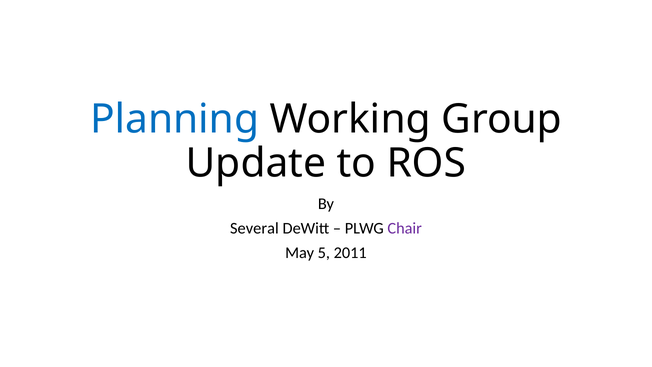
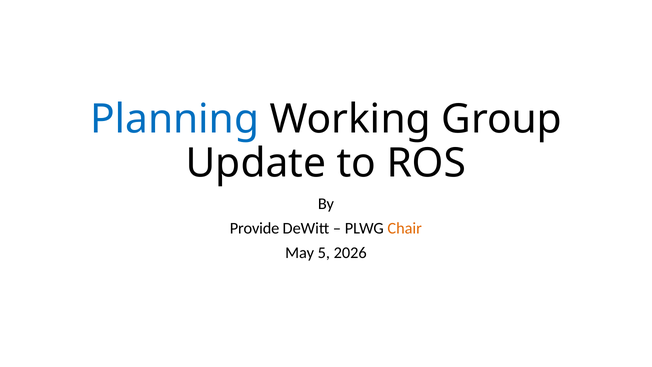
Several: Several -> Provide
Chair colour: purple -> orange
2011: 2011 -> 2026
